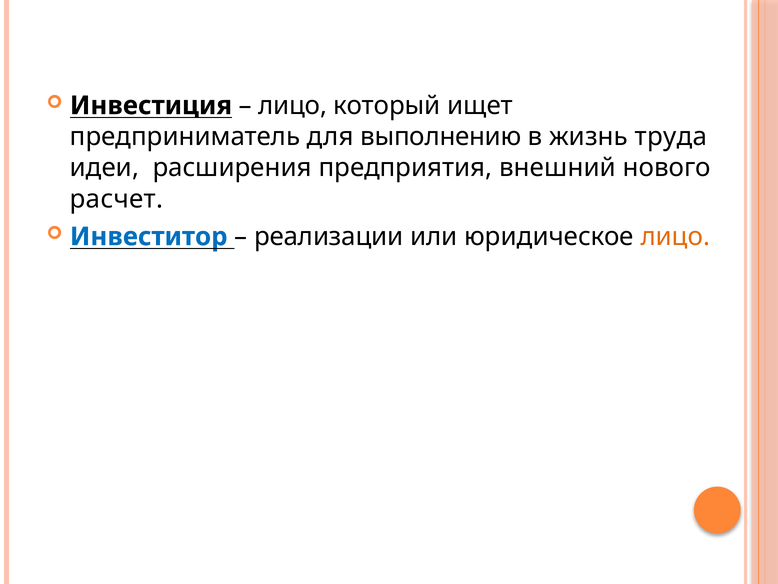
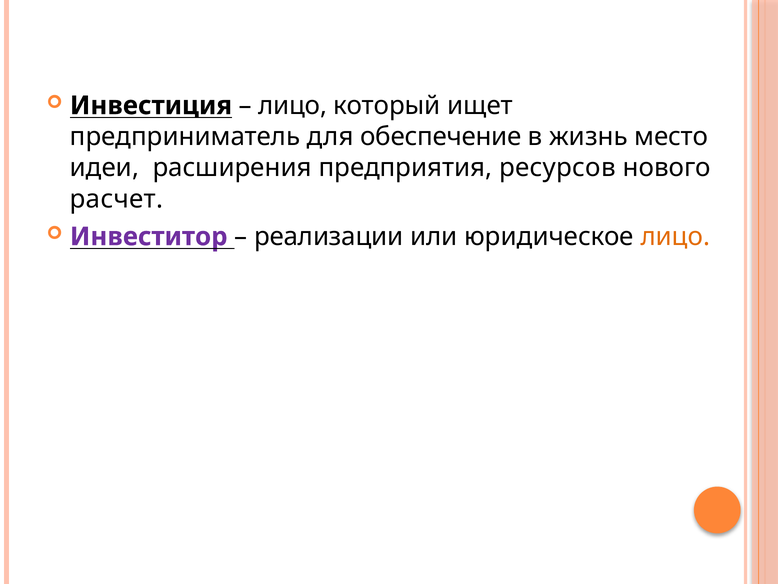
выполнению: выполнению -> обеспечение
труда: труда -> место
внешний: внешний -> ресурсов
Инвеститор colour: blue -> purple
